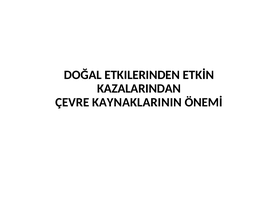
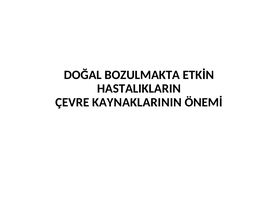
ETKILERINDEN: ETKILERINDEN -> BOZULMAKTA
KAZALARINDAN: KAZALARINDAN -> HASTALIKLARIN
